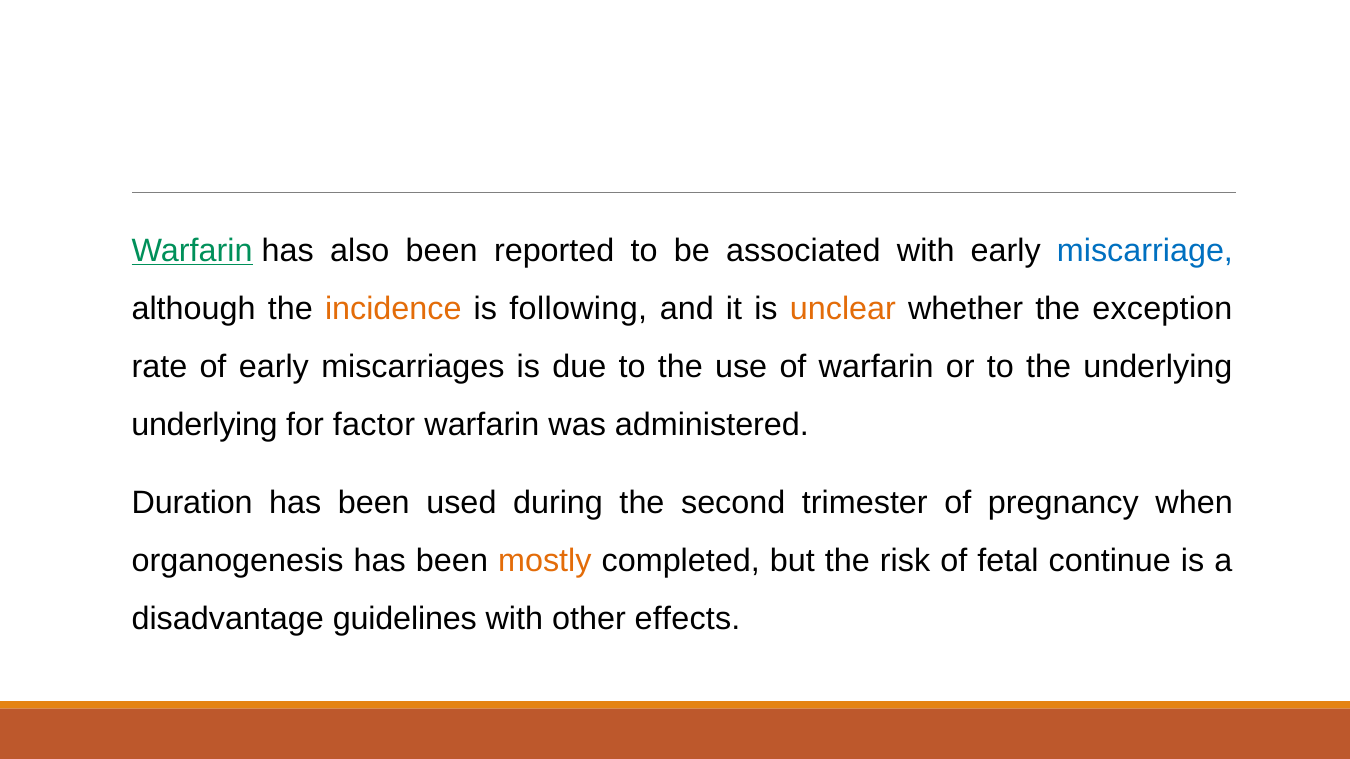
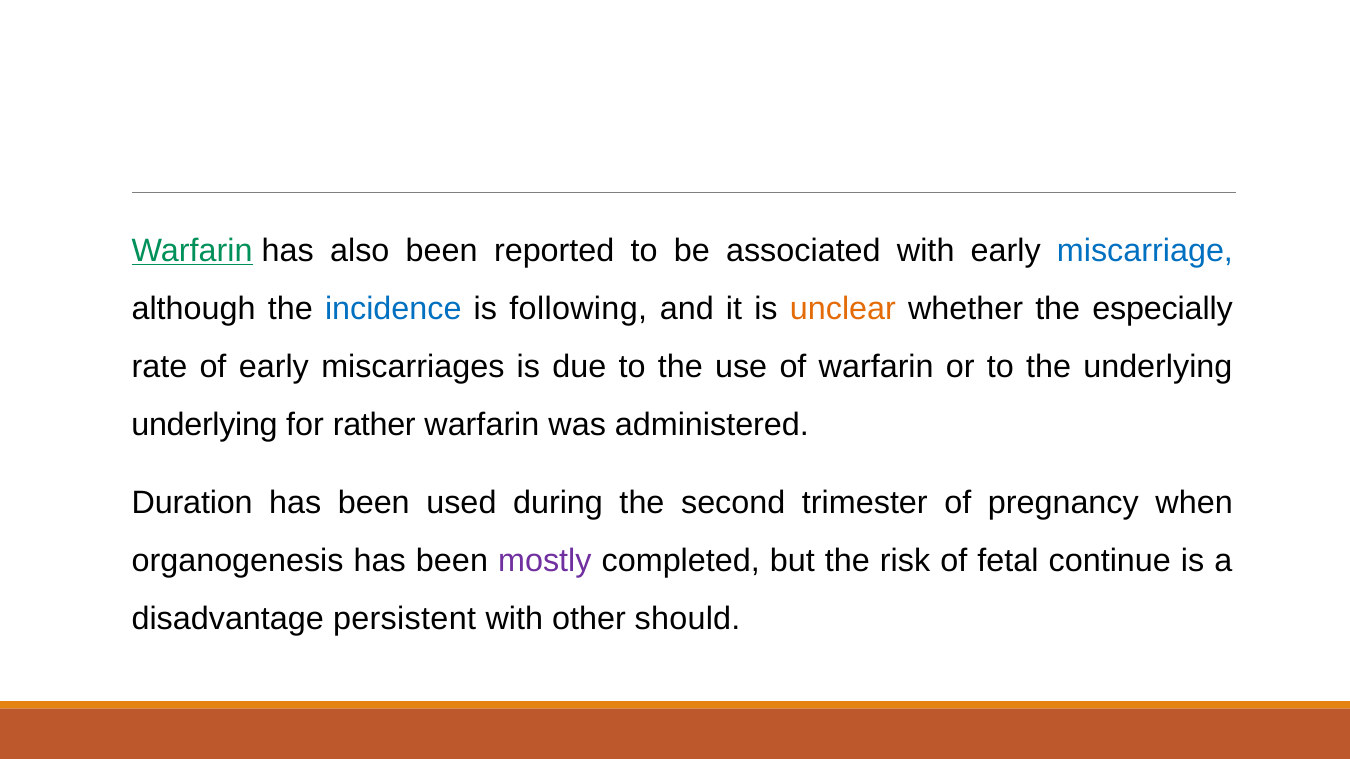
incidence colour: orange -> blue
exception: exception -> especially
factor: factor -> rather
mostly colour: orange -> purple
guidelines: guidelines -> persistent
effects: effects -> should
